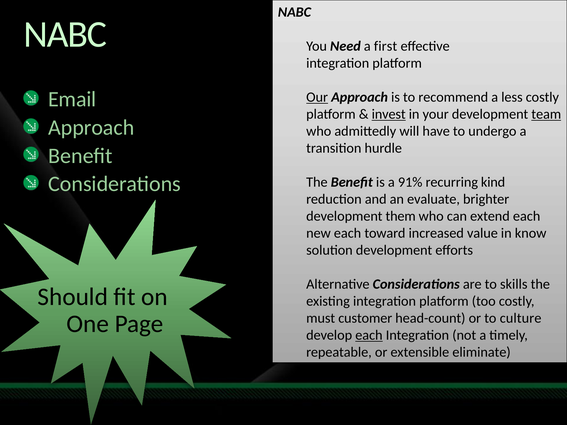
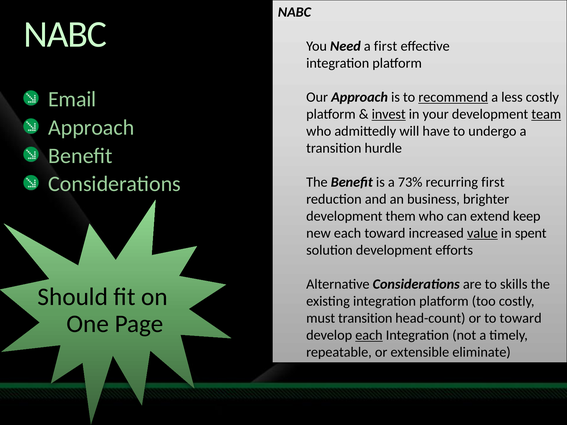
Our underline: present -> none
recommend underline: none -> present
91%: 91% -> 73%
recurring kind: kind -> first
evaluate: evaluate -> business
extend each: each -> keep
value underline: none -> present
know: know -> spent
must customer: customer -> transition
to culture: culture -> toward
